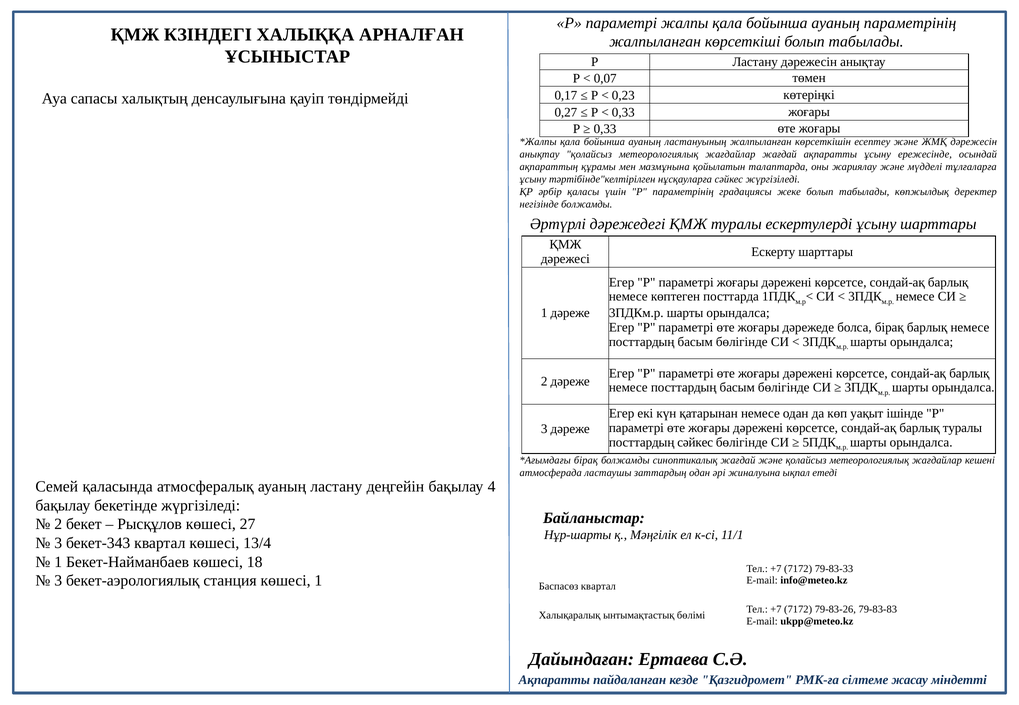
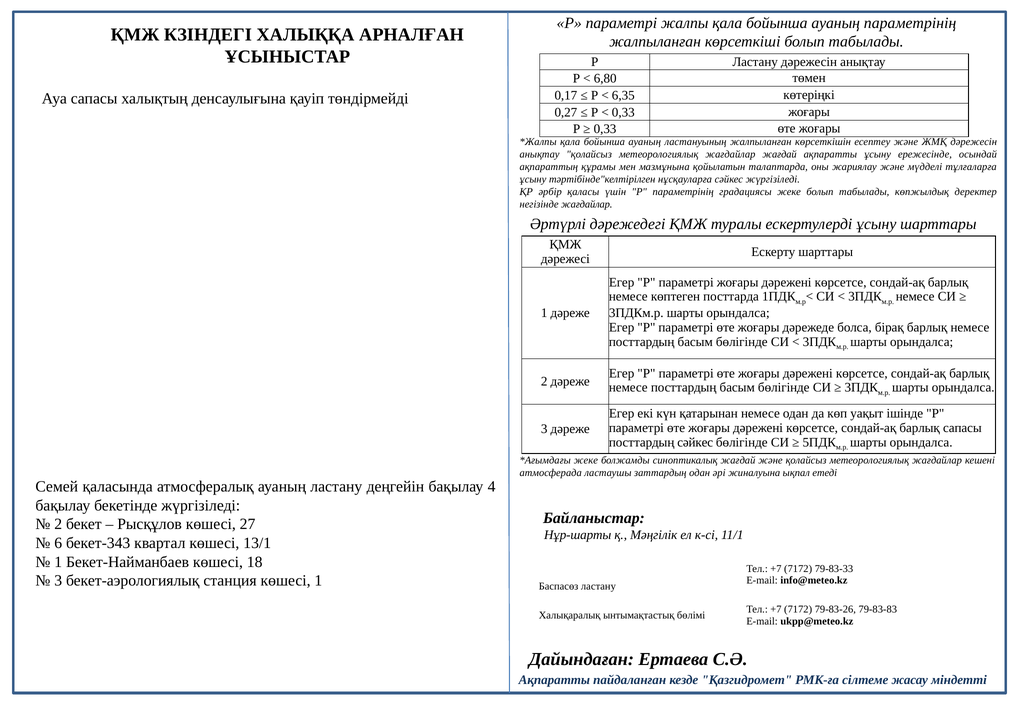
0,07: 0,07 -> 6,80
0,23: 0,23 -> 6,35
негізінде болжамды: болжамды -> жағдайлар
барлық туралы: туралы -> сапасы
бірақ at (586, 461): бірақ -> жеке
3 at (58, 543): 3 -> 6
13/4: 13/4 -> 13/1
Баспасөз квартал: квартал -> ластану
